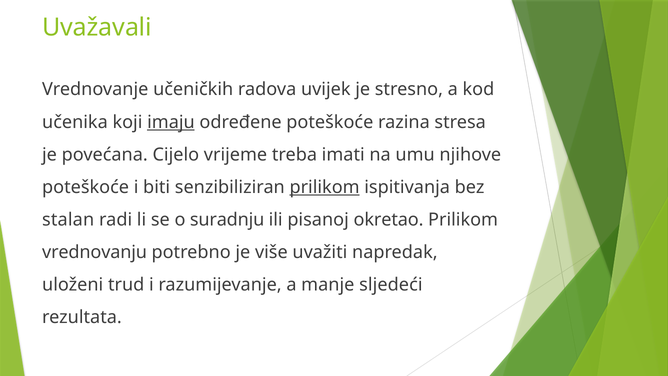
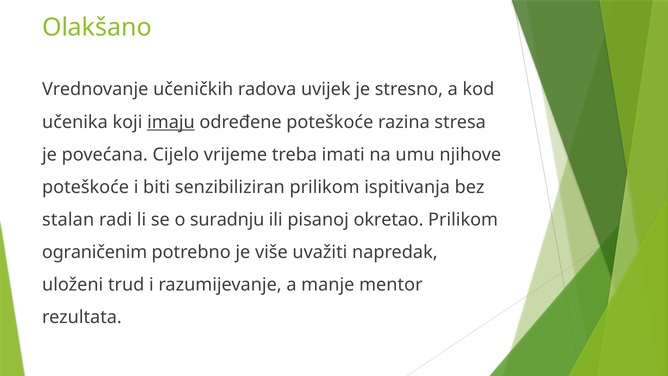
Uvažavali: Uvažavali -> Olakšano
prilikom at (325, 187) underline: present -> none
vrednovanju: vrednovanju -> ograničenim
sljedeći: sljedeći -> mentor
